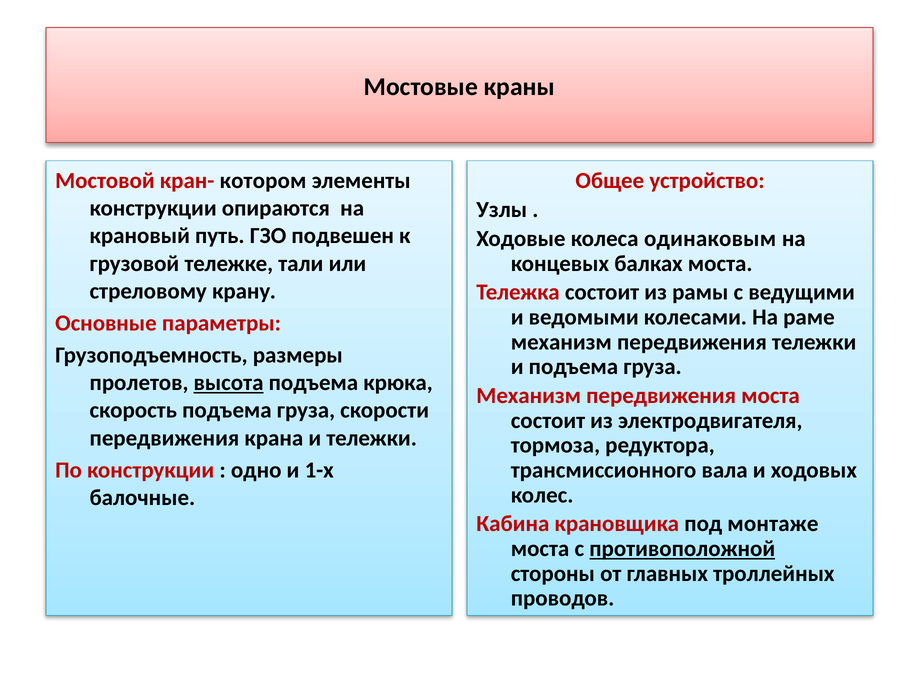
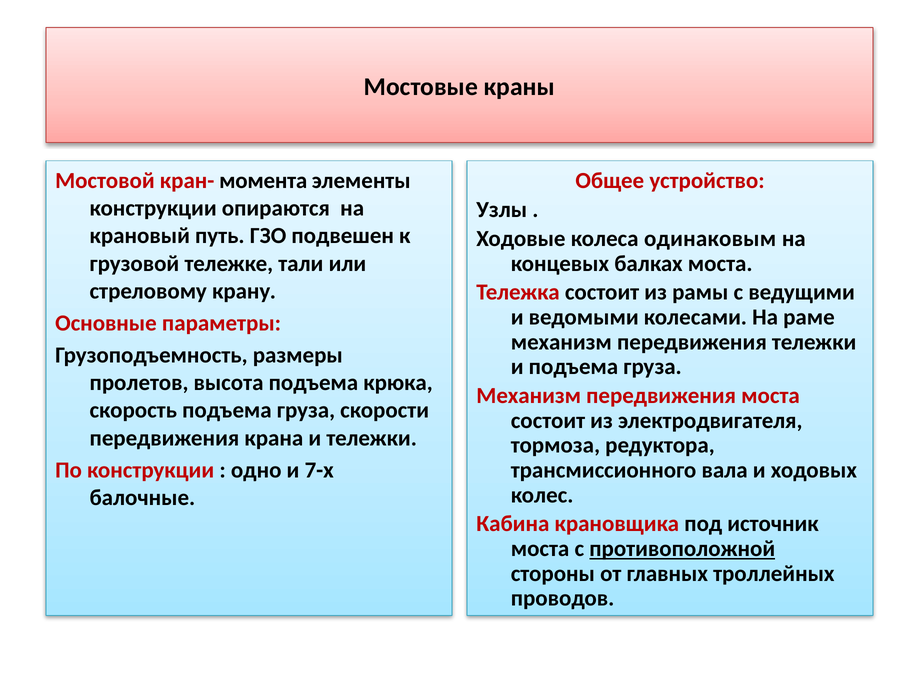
котором: котором -> момента
высота underline: present -> none
1-х: 1-х -> 7-х
монтаже: монтаже -> источник
